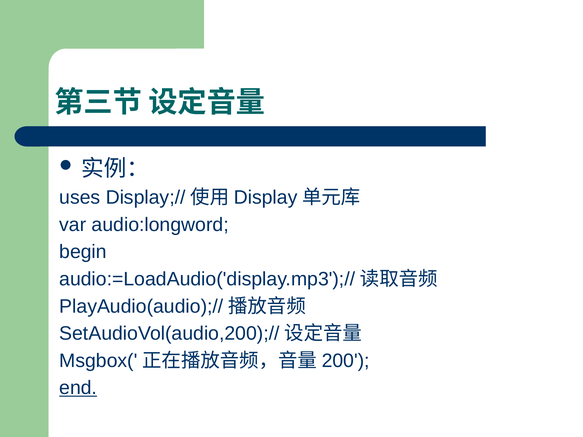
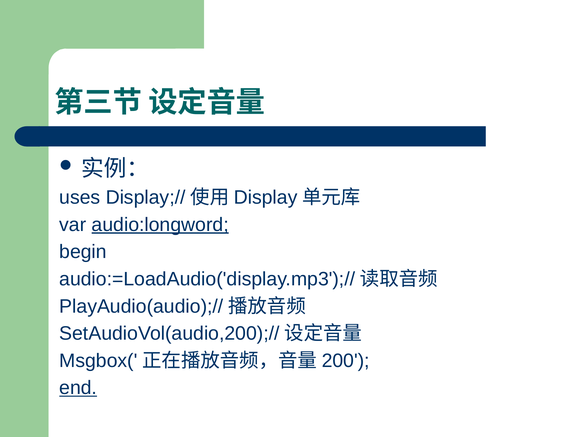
audio:longword underline: none -> present
